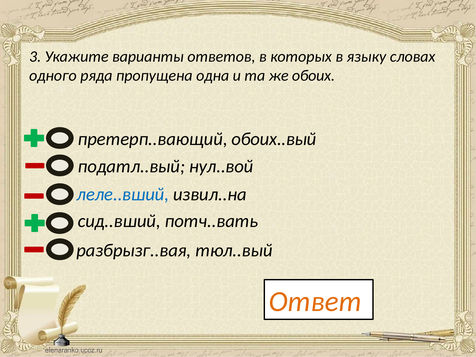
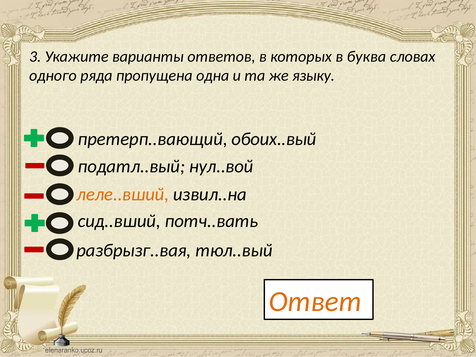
языку: языку -> буква
обоих: обоих -> языку
леле..вший colour: blue -> orange
